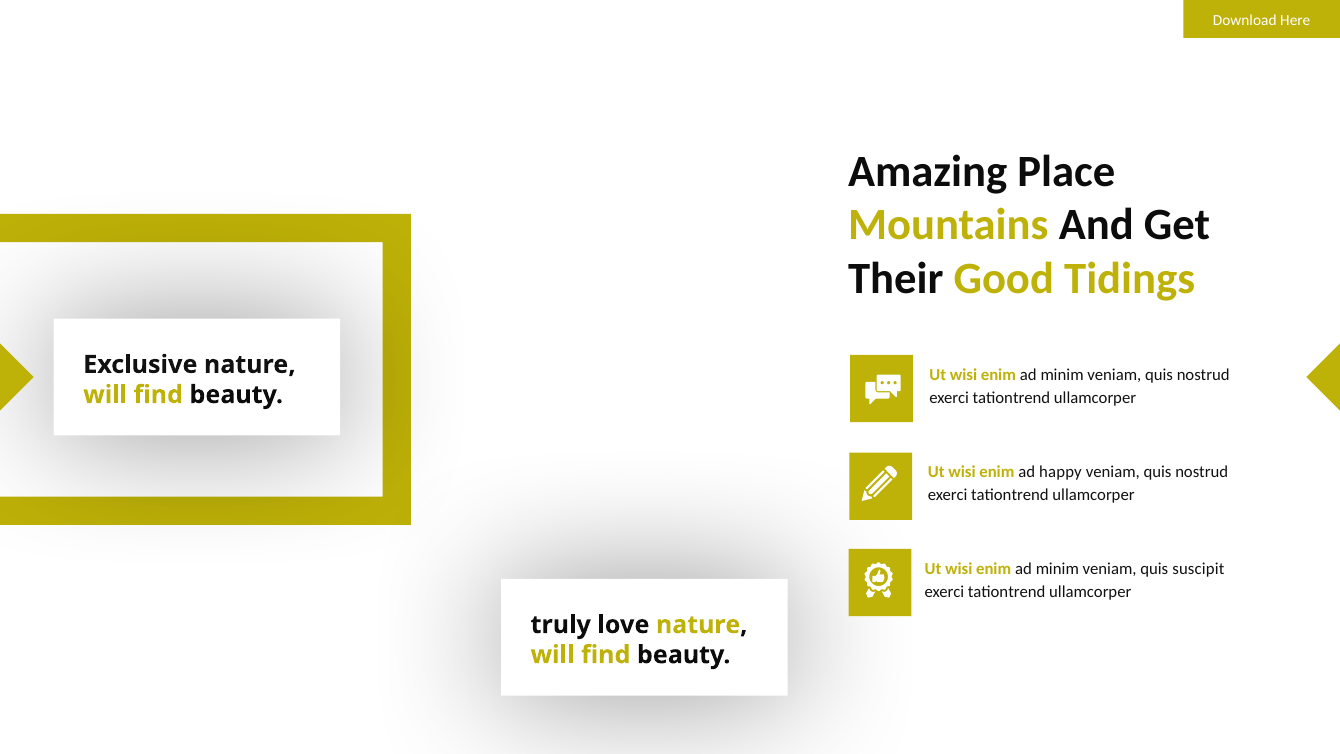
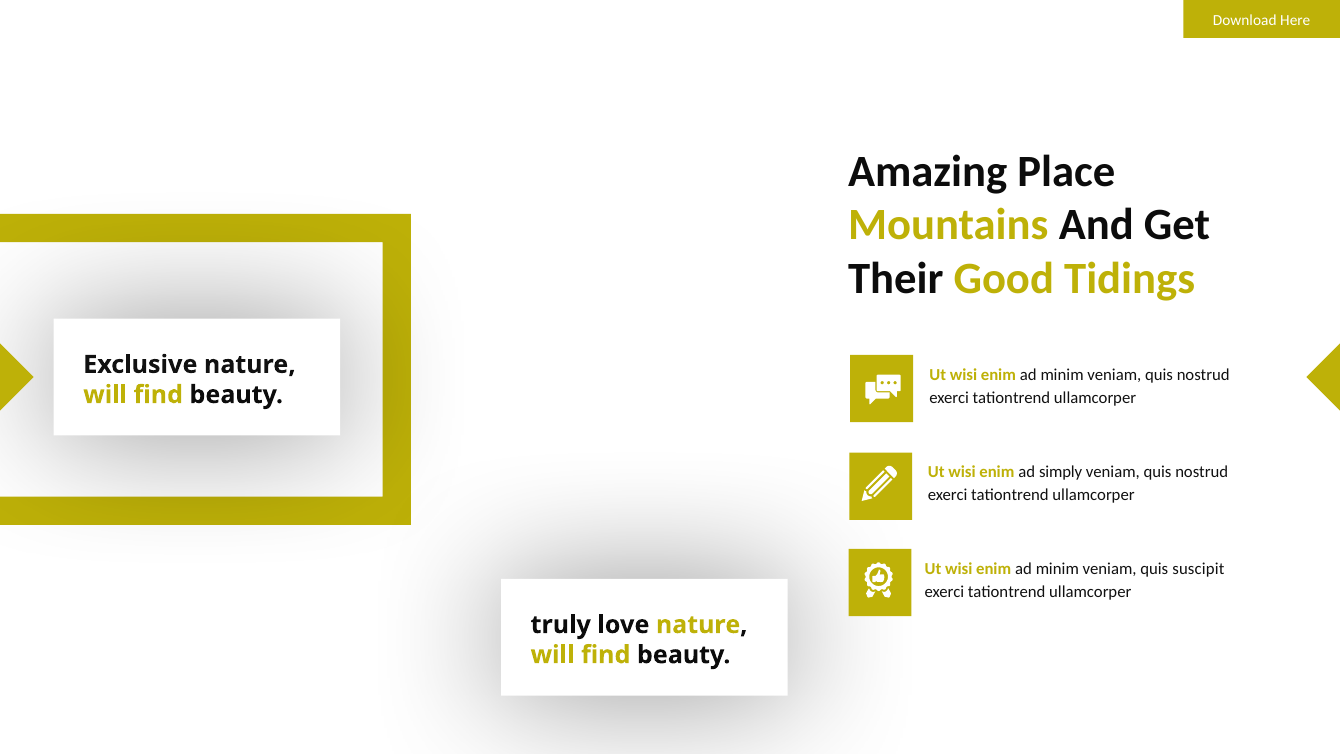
happy: happy -> simply
